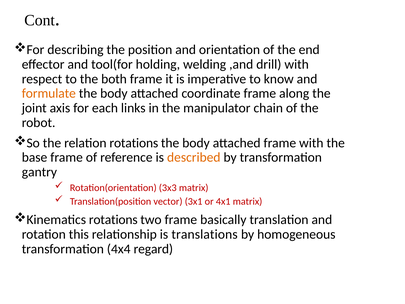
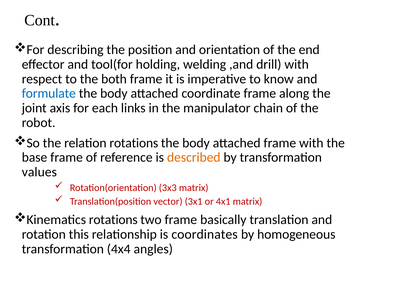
formulate colour: orange -> blue
gantry: gantry -> values
translations: translations -> coordinates
regard: regard -> angles
